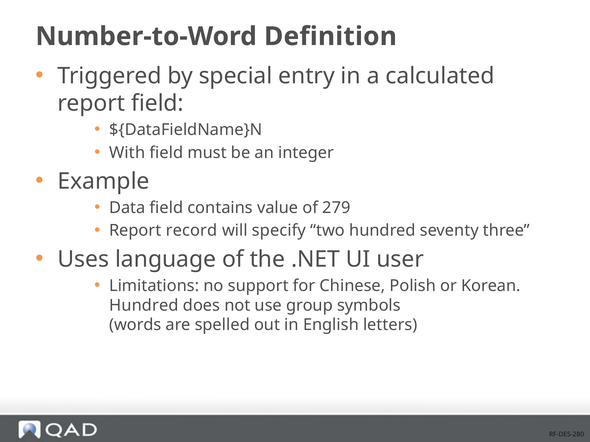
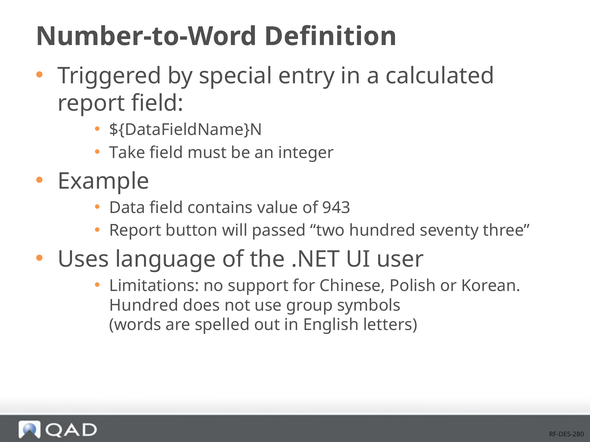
With: With -> Take
279: 279 -> 943
record: record -> button
specify: specify -> passed
